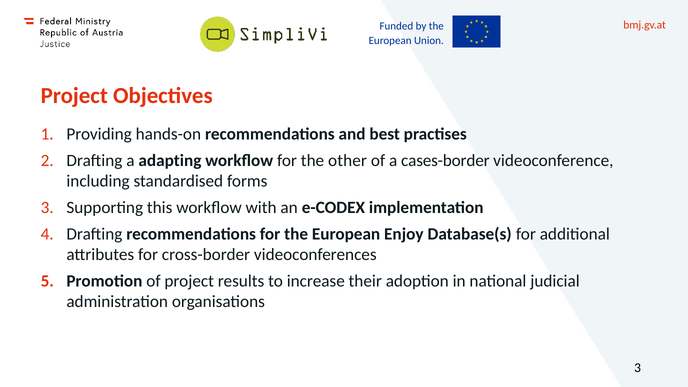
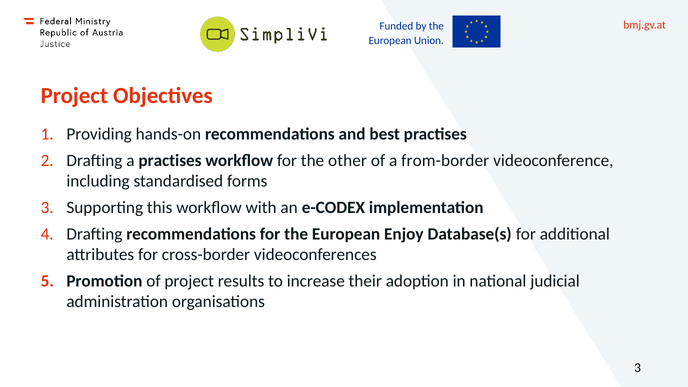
a adapting: adapting -> practises
cases-border: cases-border -> from-border
